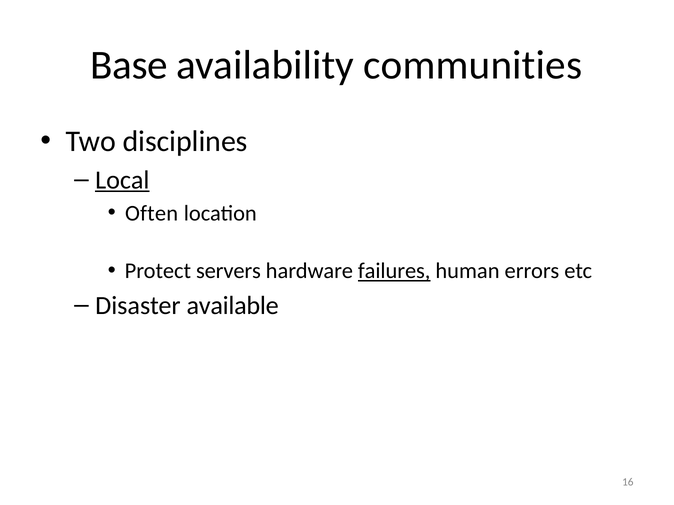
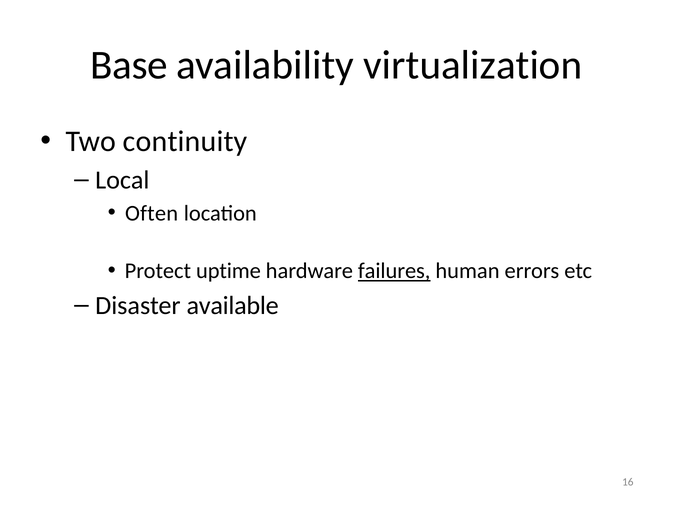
communities: communities -> virtualization
disciplines: disciplines -> continuity
Local underline: present -> none
servers: servers -> uptime
